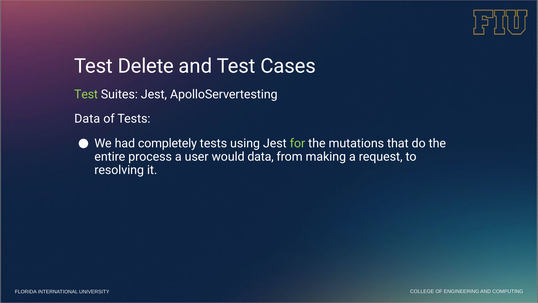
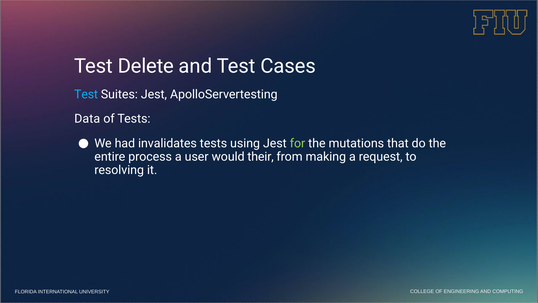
Test at (86, 94) colour: light green -> light blue
completely: completely -> invalidates
would data: data -> their
